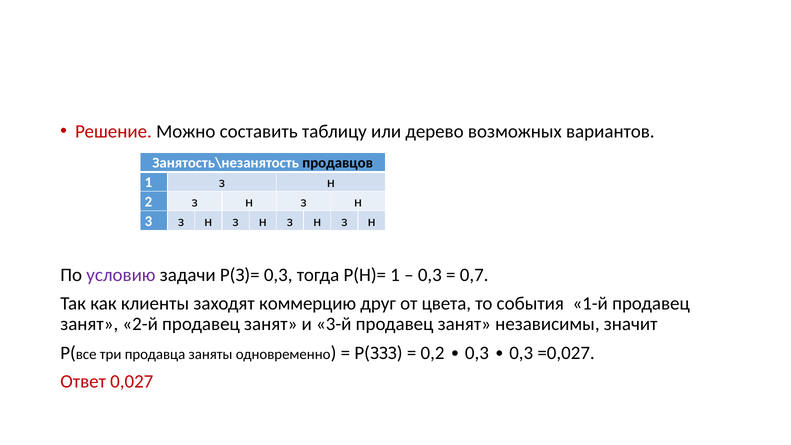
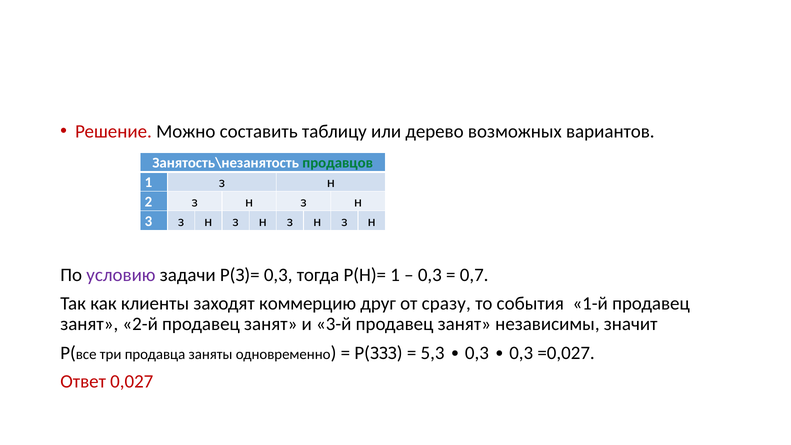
продавцов colour: black -> green
цвета: цвета -> сразу
0,2: 0,2 -> 5,3
